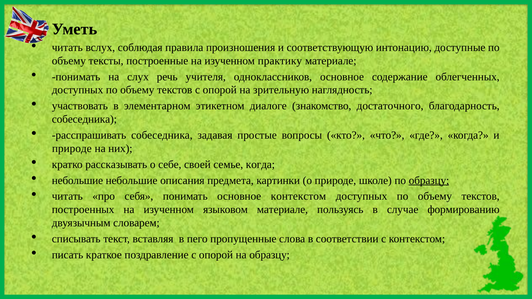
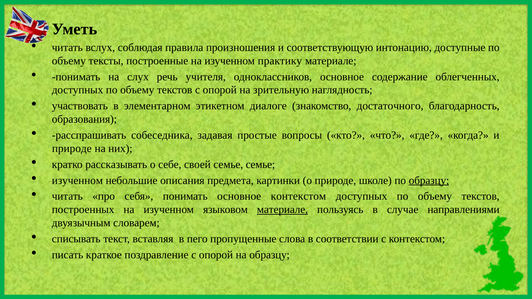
собеседника at (84, 119): собеседника -> образования
семье когда: когда -> семье
небольшие at (77, 181): небольшие -> изученном
материале at (282, 210) underline: none -> present
формированию: формированию -> направлениями
